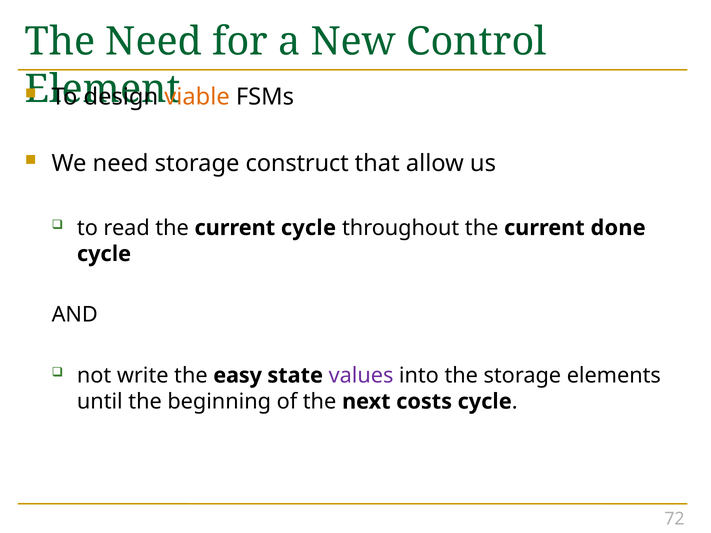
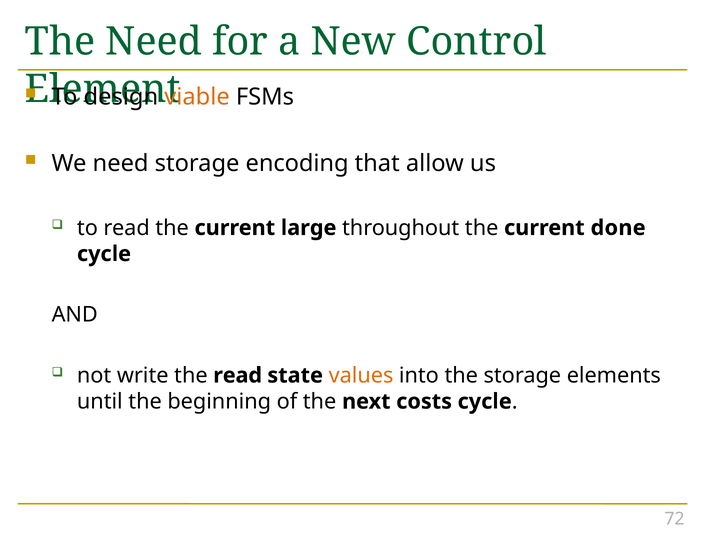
construct: construct -> encoding
current cycle: cycle -> large
the easy: easy -> read
values colour: purple -> orange
